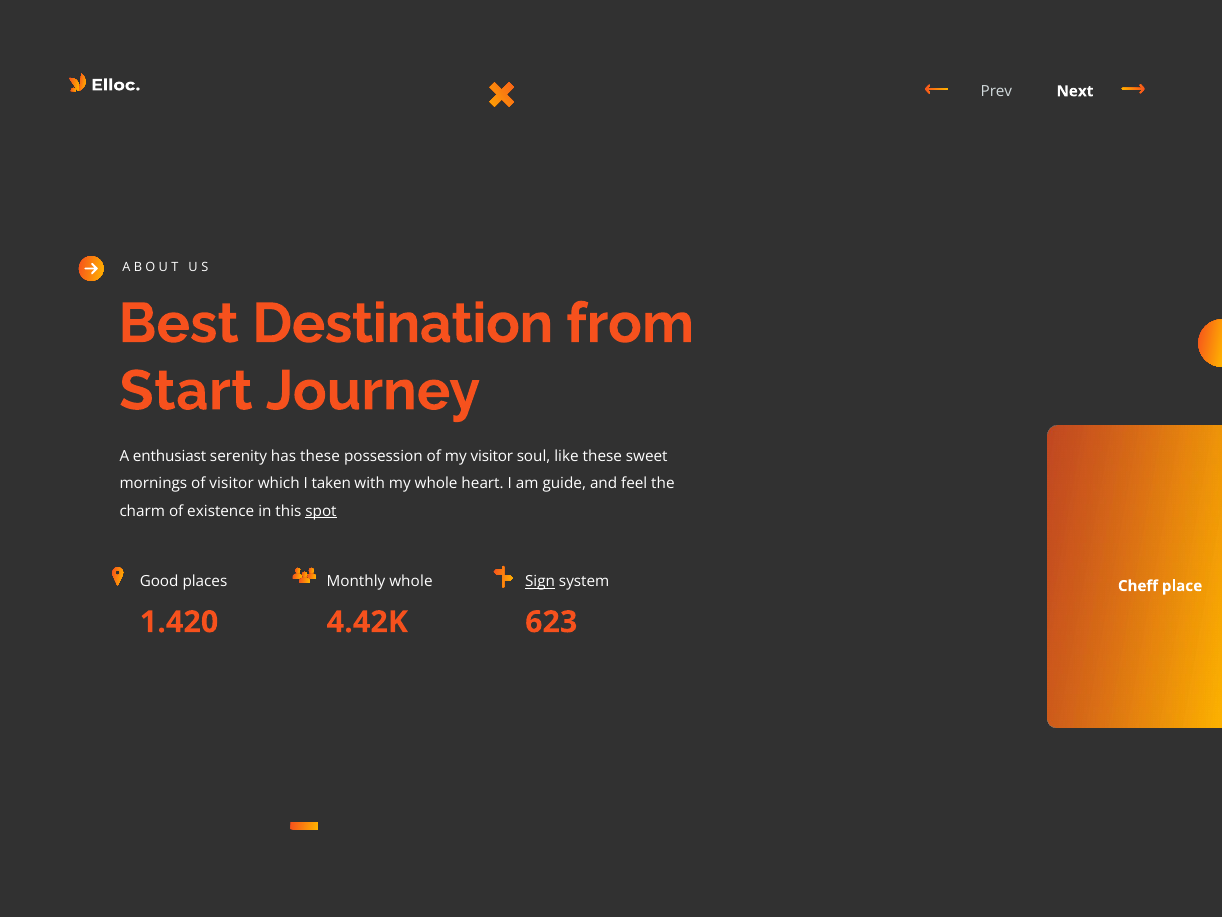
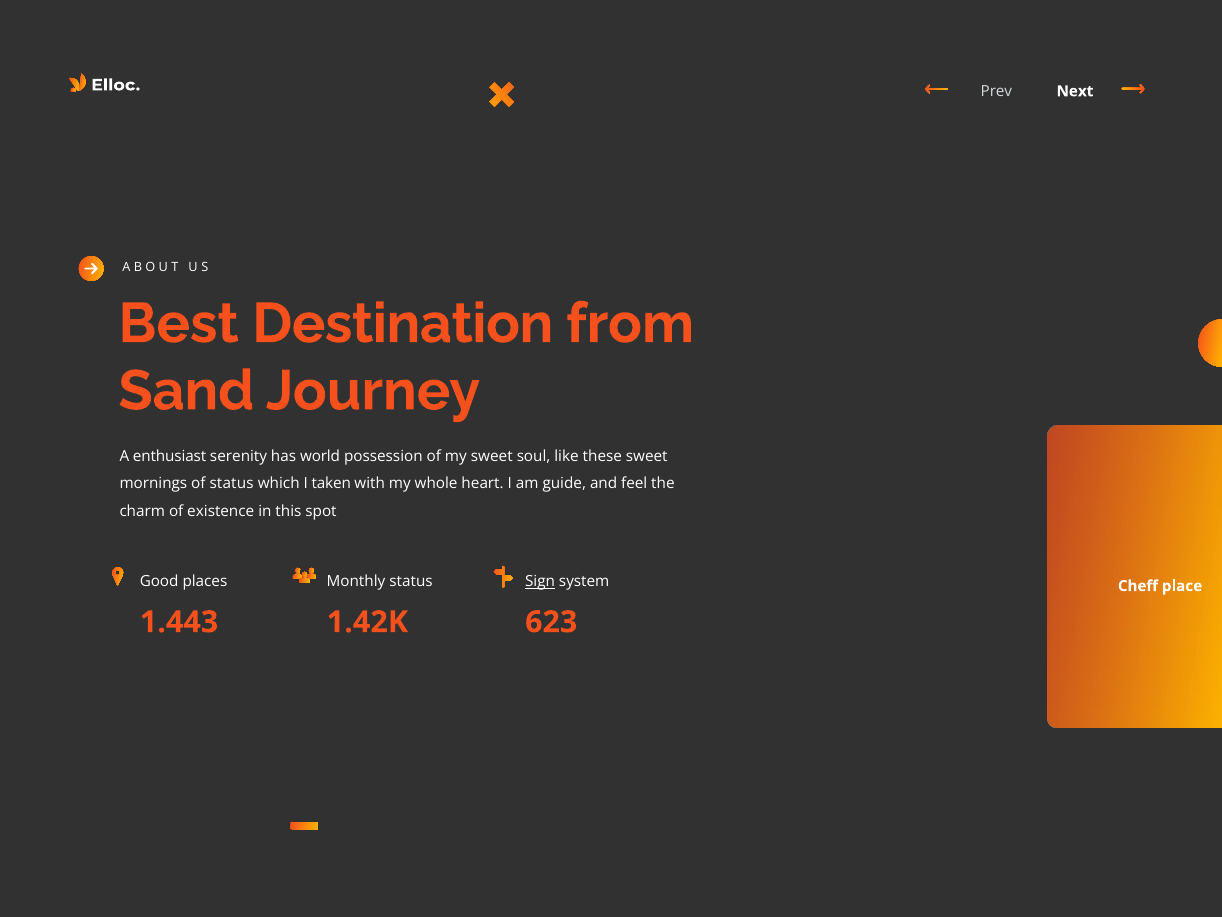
Start: Start -> Sand
has these: these -> world
my visitor: visitor -> sweet
of visitor: visitor -> status
spot underline: present -> none
Monthly whole: whole -> status
1.420: 1.420 -> 1.443
4.42K: 4.42K -> 1.42K
